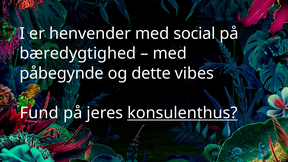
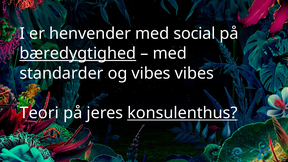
bæredygtighed underline: none -> present
påbegynde: påbegynde -> standarder
og dette: dette -> vibes
Fund: Fund -> Teori
